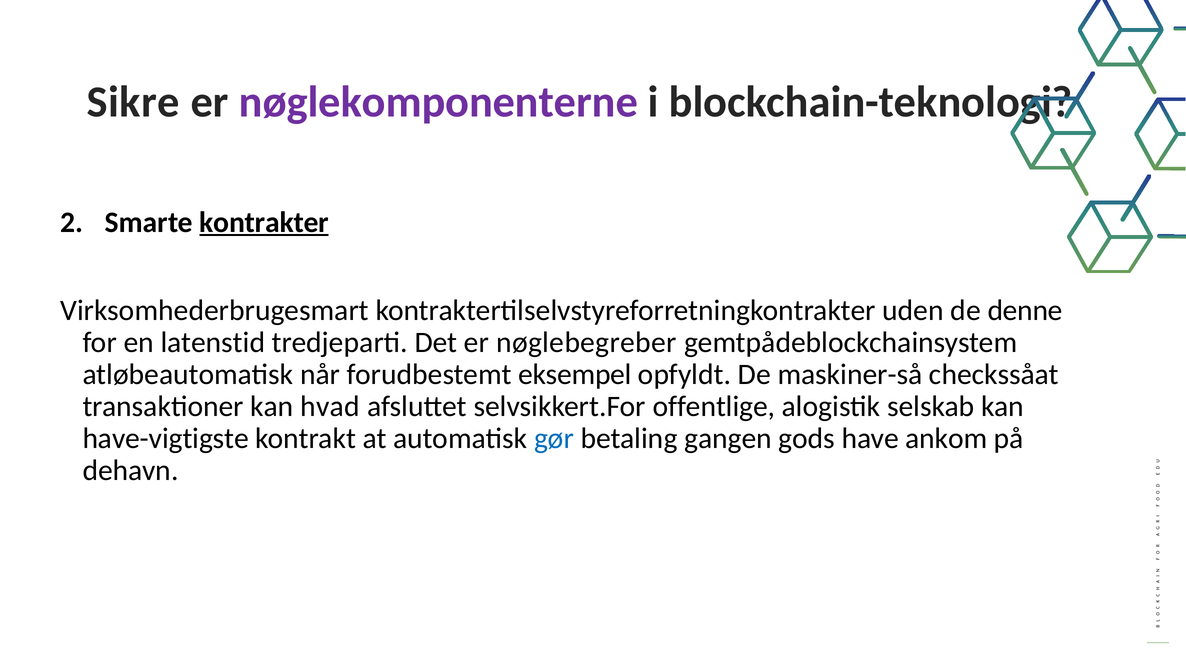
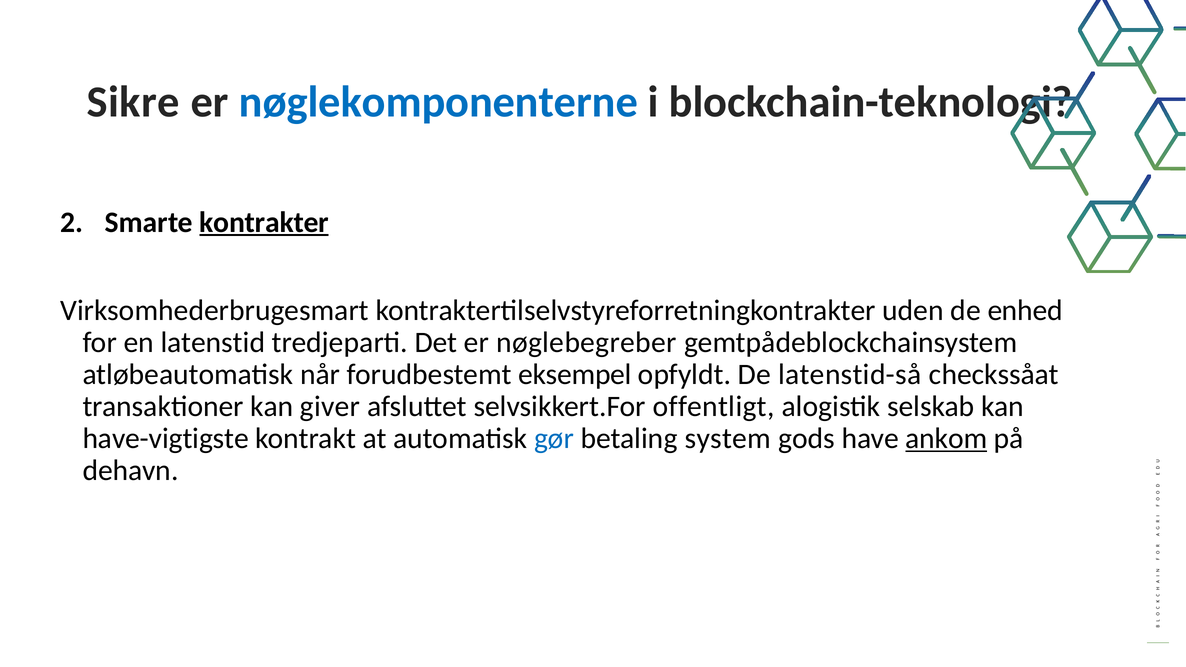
nøglekomponenterne colour: purple -> blue
denne: denne -> enhed
maskiner-så: maskiner-så -> latenstid-så
hvad: hvad -> giver
offentlige: offentlige -> offentligt
gangen: gangen -> system
ankom underline: none -> present
